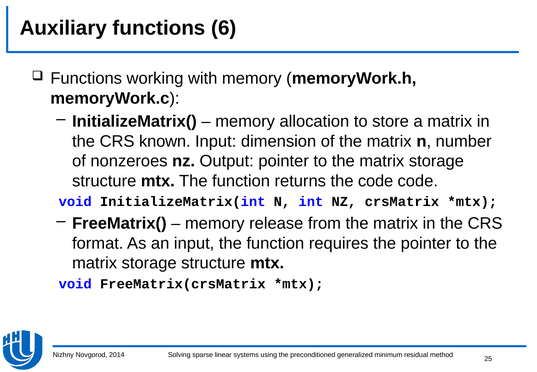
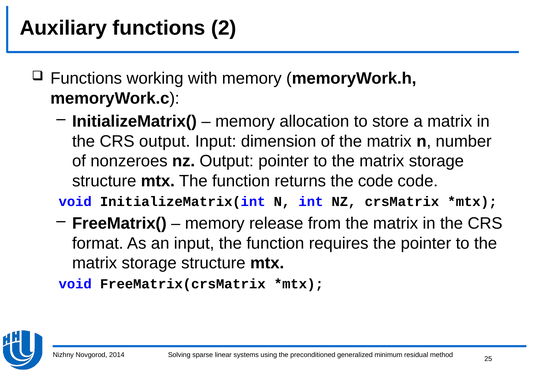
6: 6 -> 2
CRS known: known -> output
